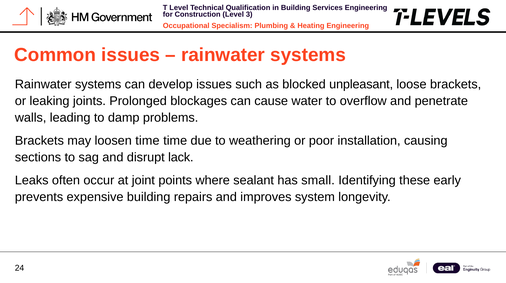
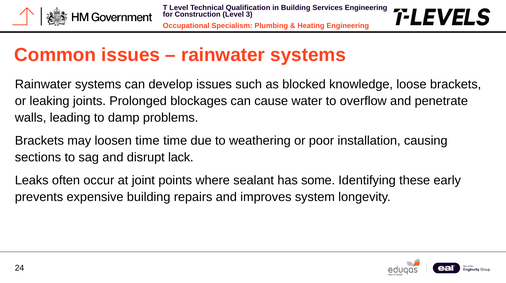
unpleasant: unpleasant -> knowledge
small: small -> some
